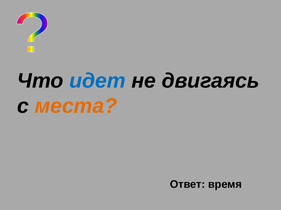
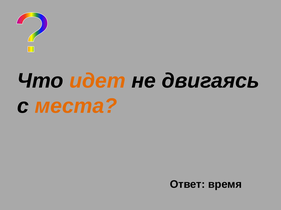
идет colour: blue -> orange
